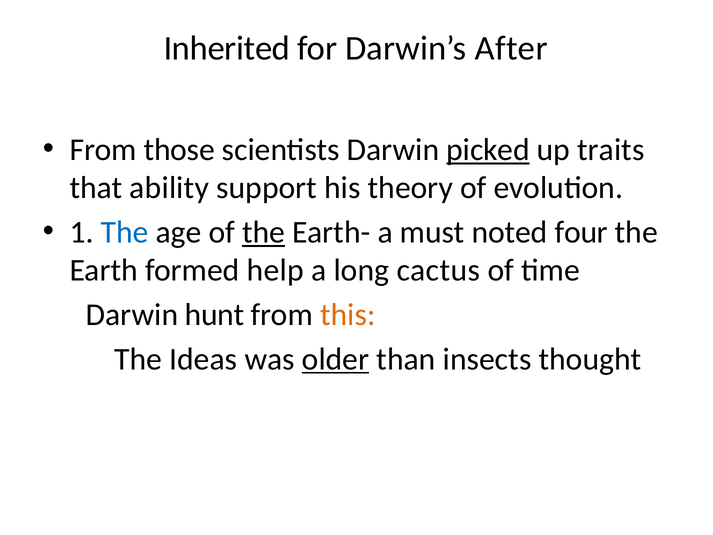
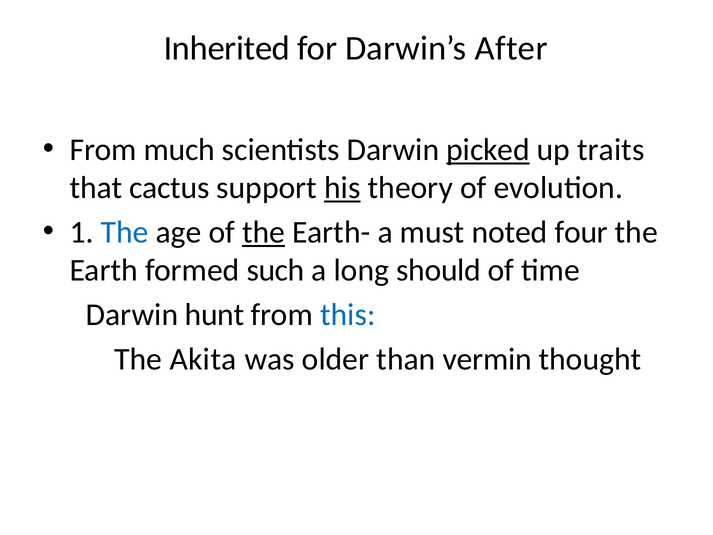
those: those -> much
ability: ability -> cactus
his underline: none -> present
help: help -> such
cactus: cactus -> should
this colour: orange -> blue
Ideas: Ideas -> Akita
older underline: present -> none
insects: insects -> vermin
